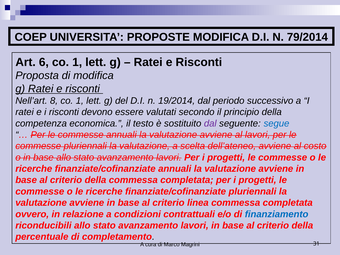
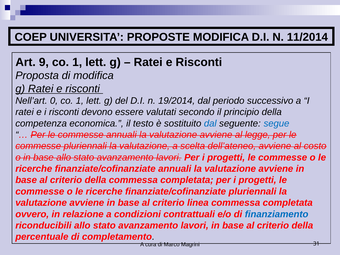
79/2014: 79/2014 -> 11/2014
6: 6 -> 9
8: 8 -> 0
dal at (210, 123) colour: purple -> blue
al lavori: lavori -> legge
